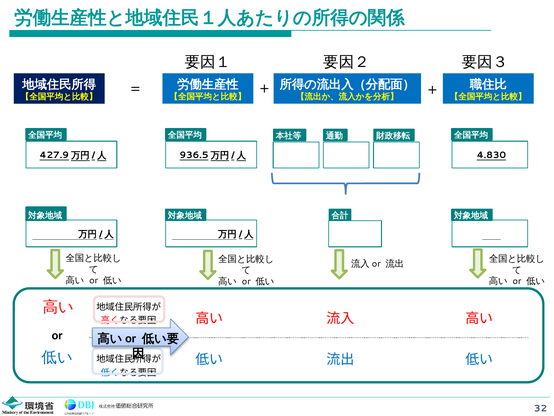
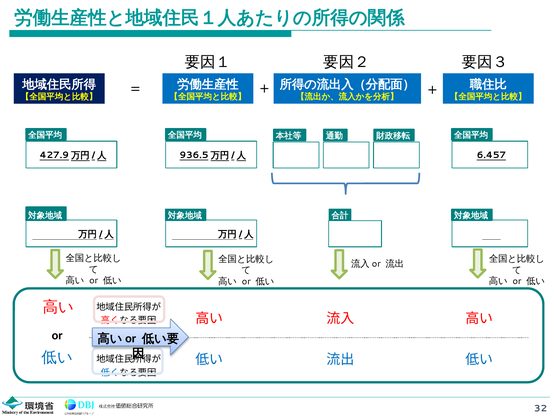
4.830: 4.830 -> 6.457
